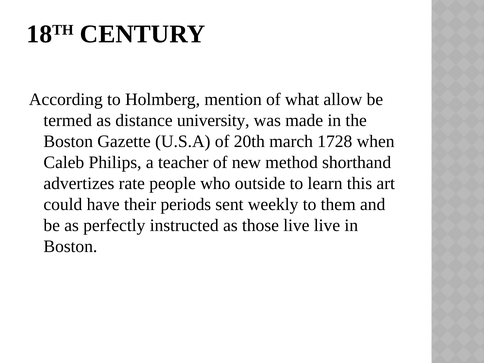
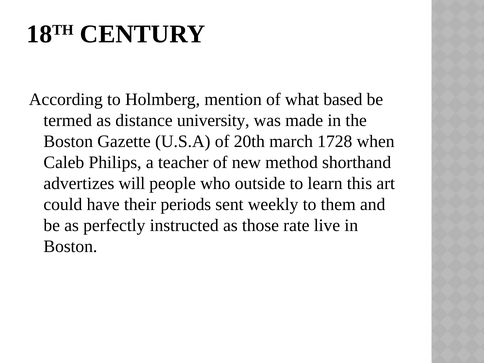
allow: allow -> based
rate: rate -> will
those live: live -> rate
